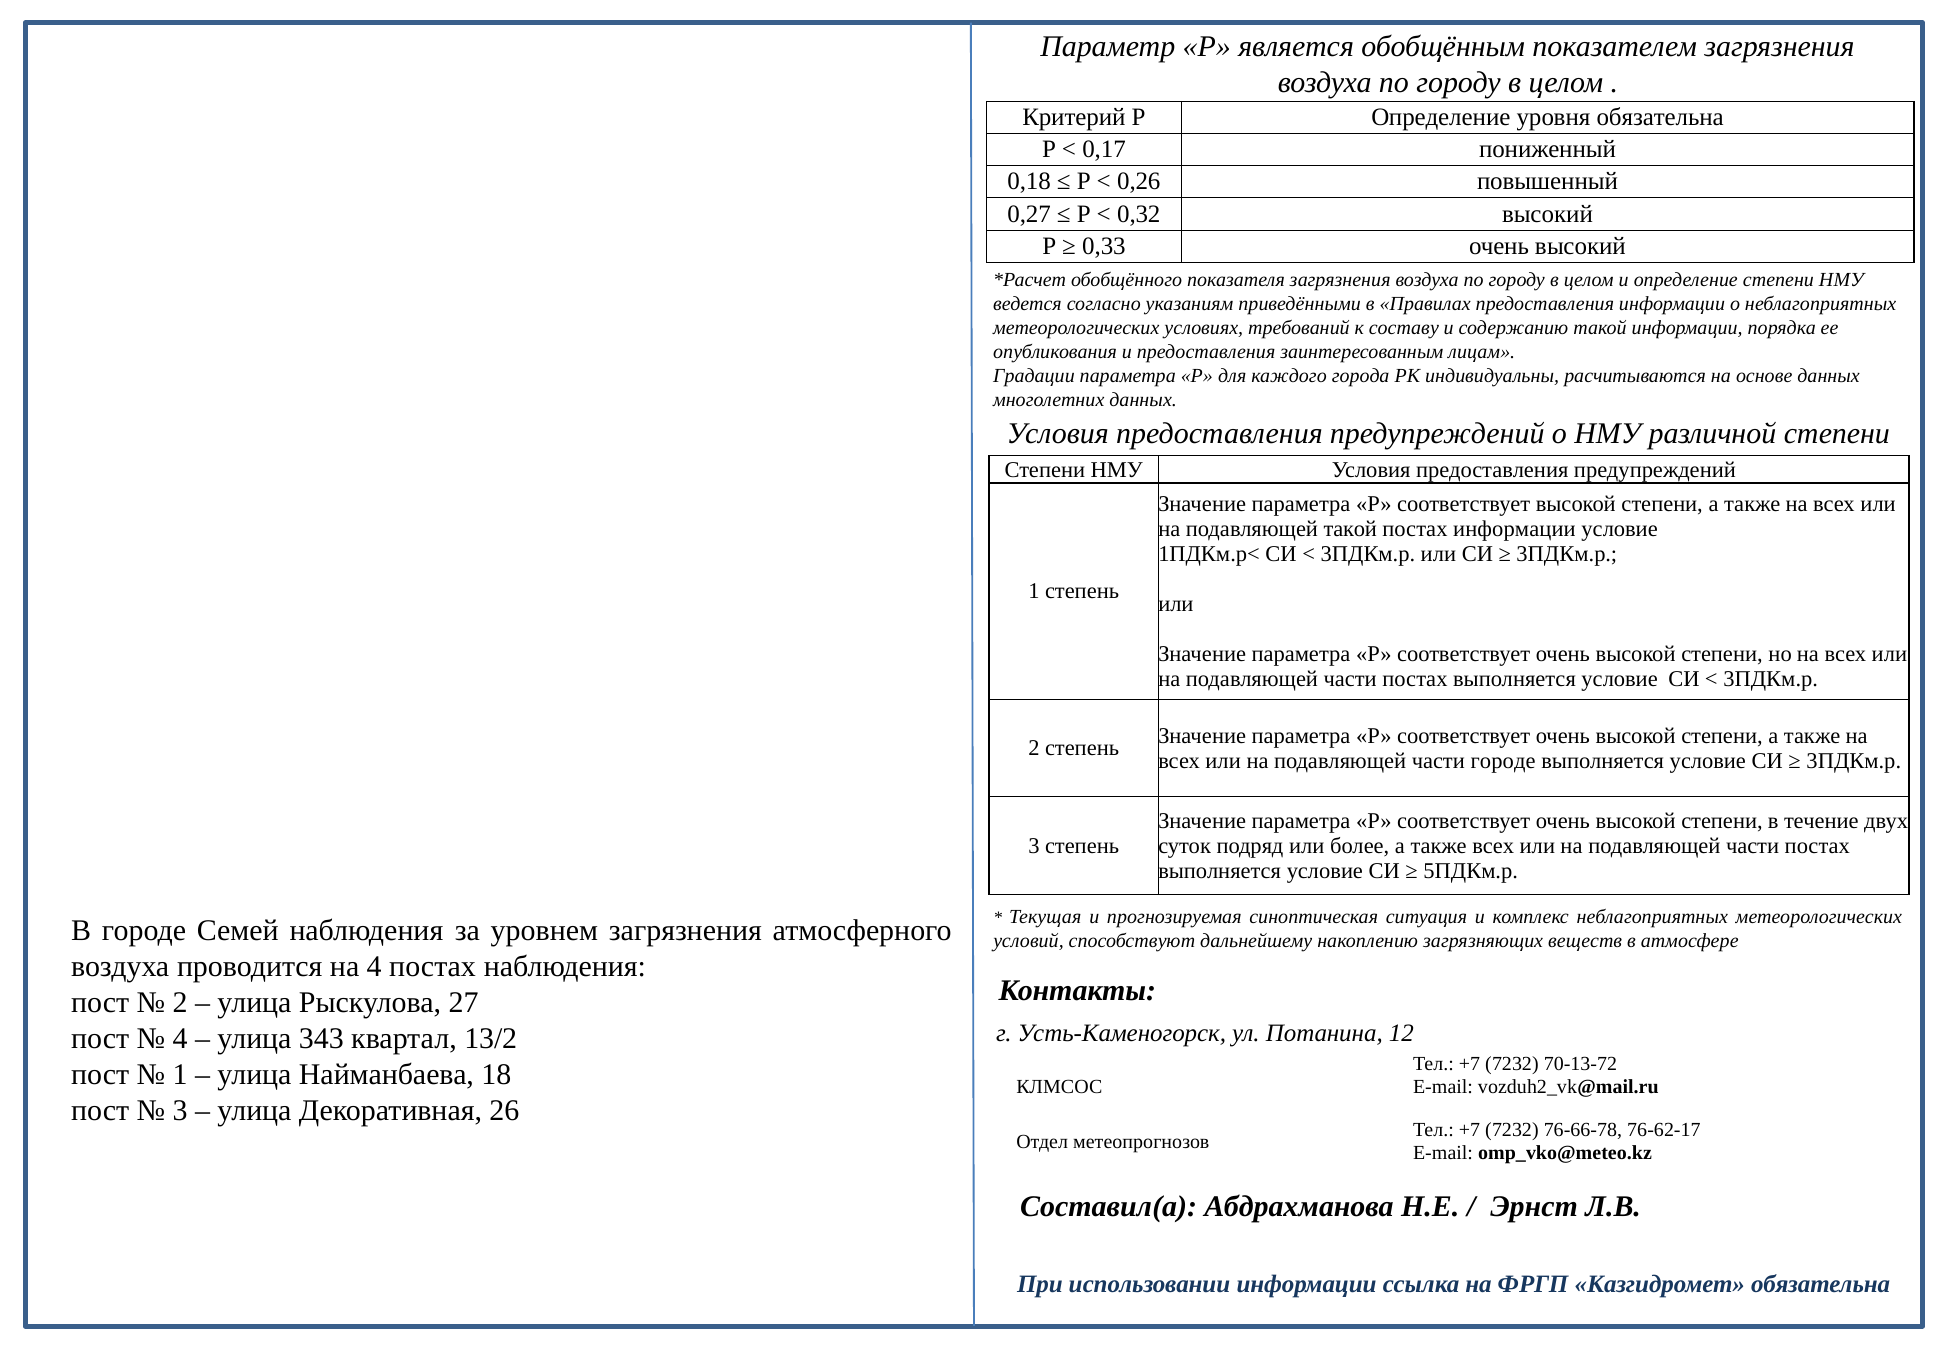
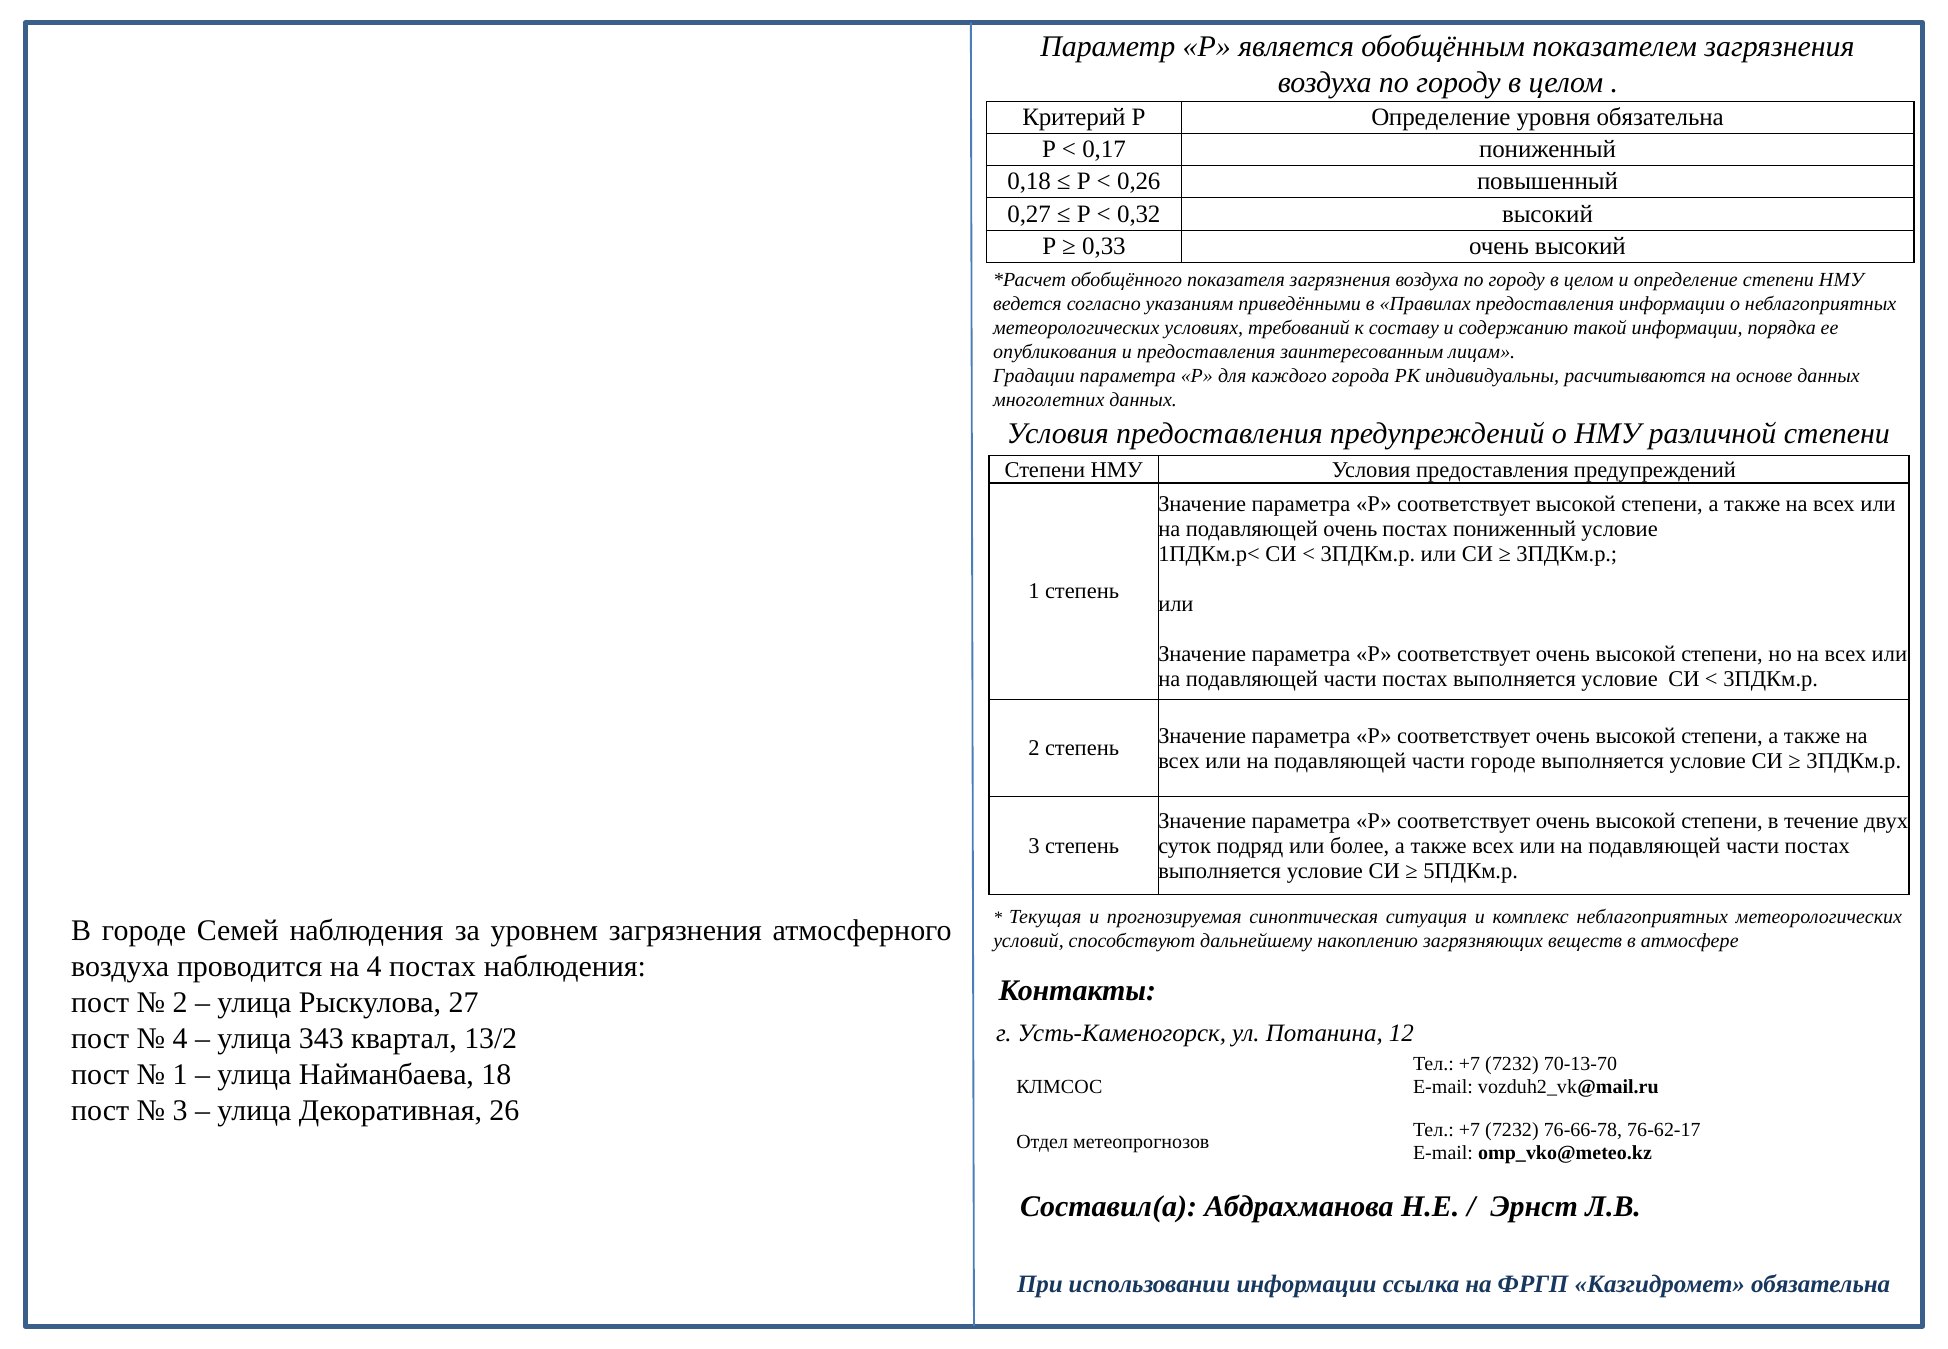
подавляющей такой: такой -> очень
постах информации: информации -> пониженный
70-13-72: 70-13-72 -> 70-13-70
